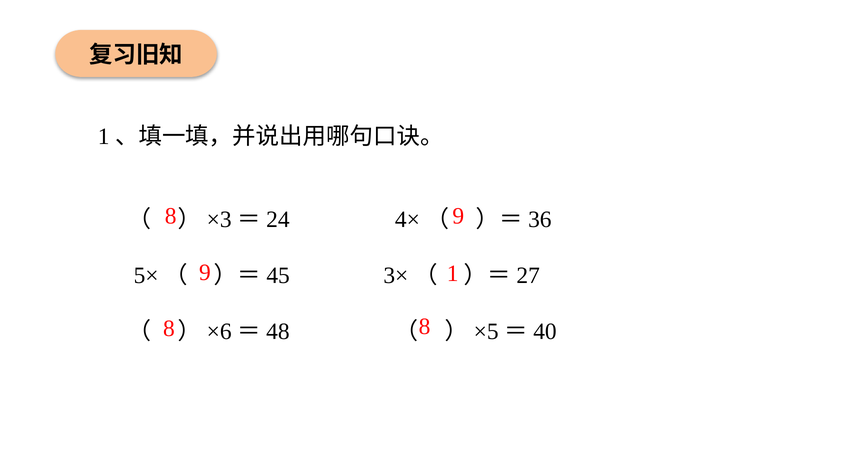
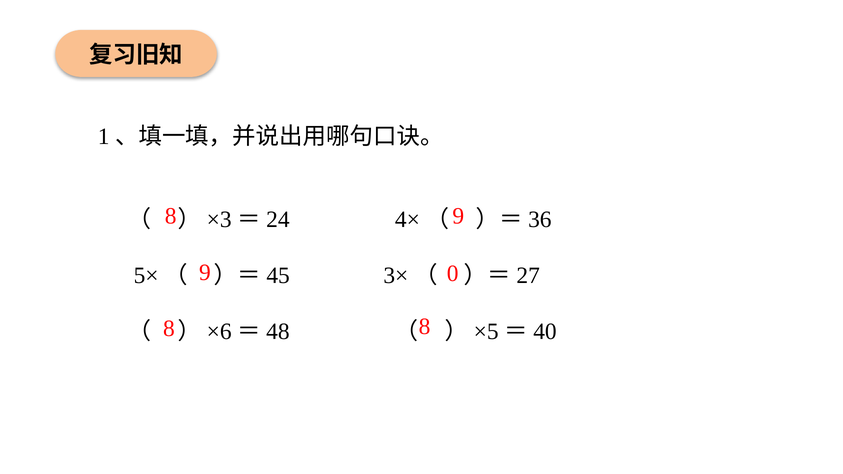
1: 1 -> 0
